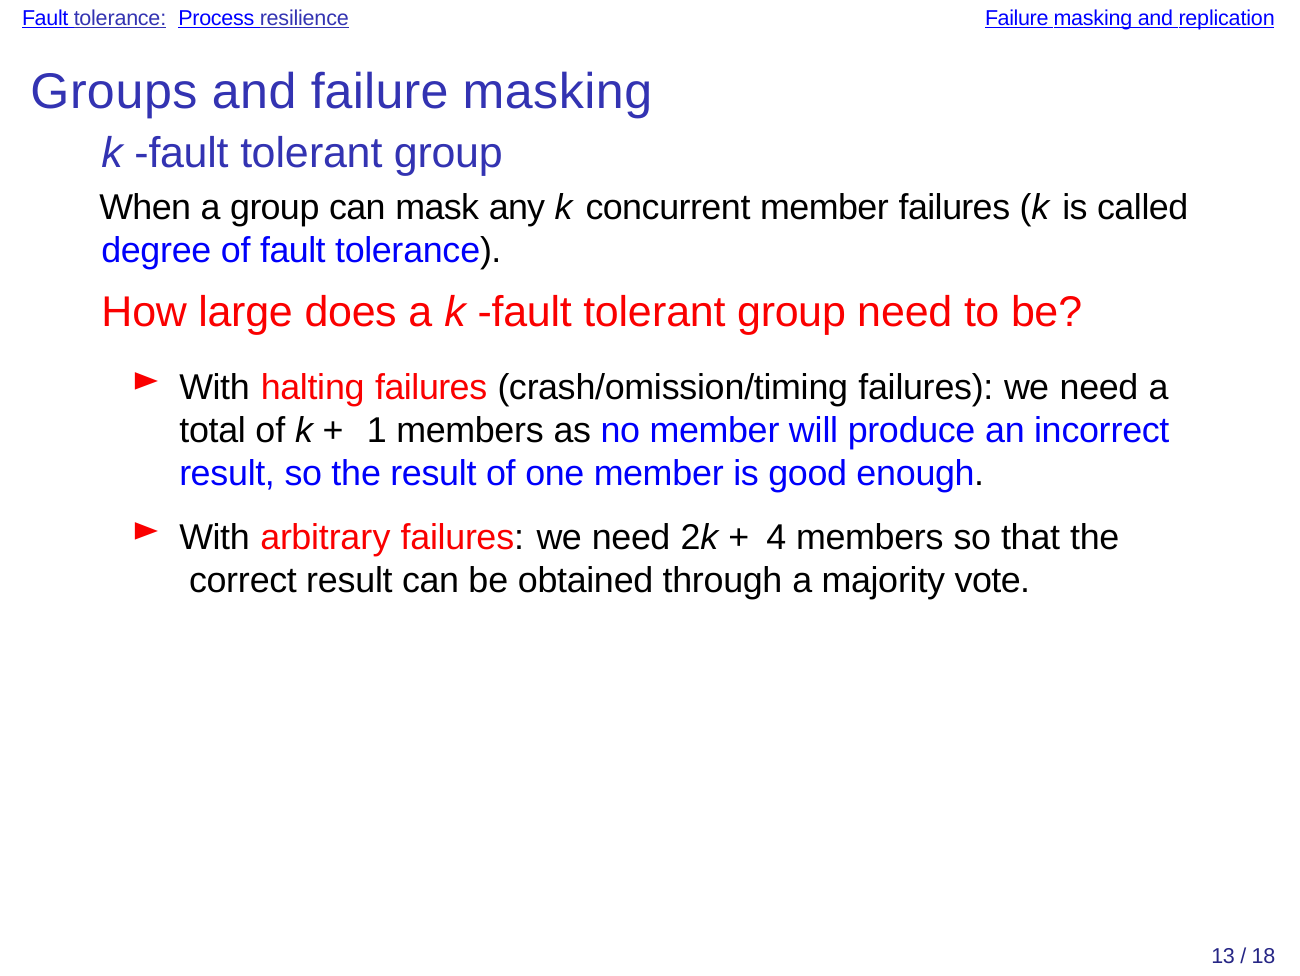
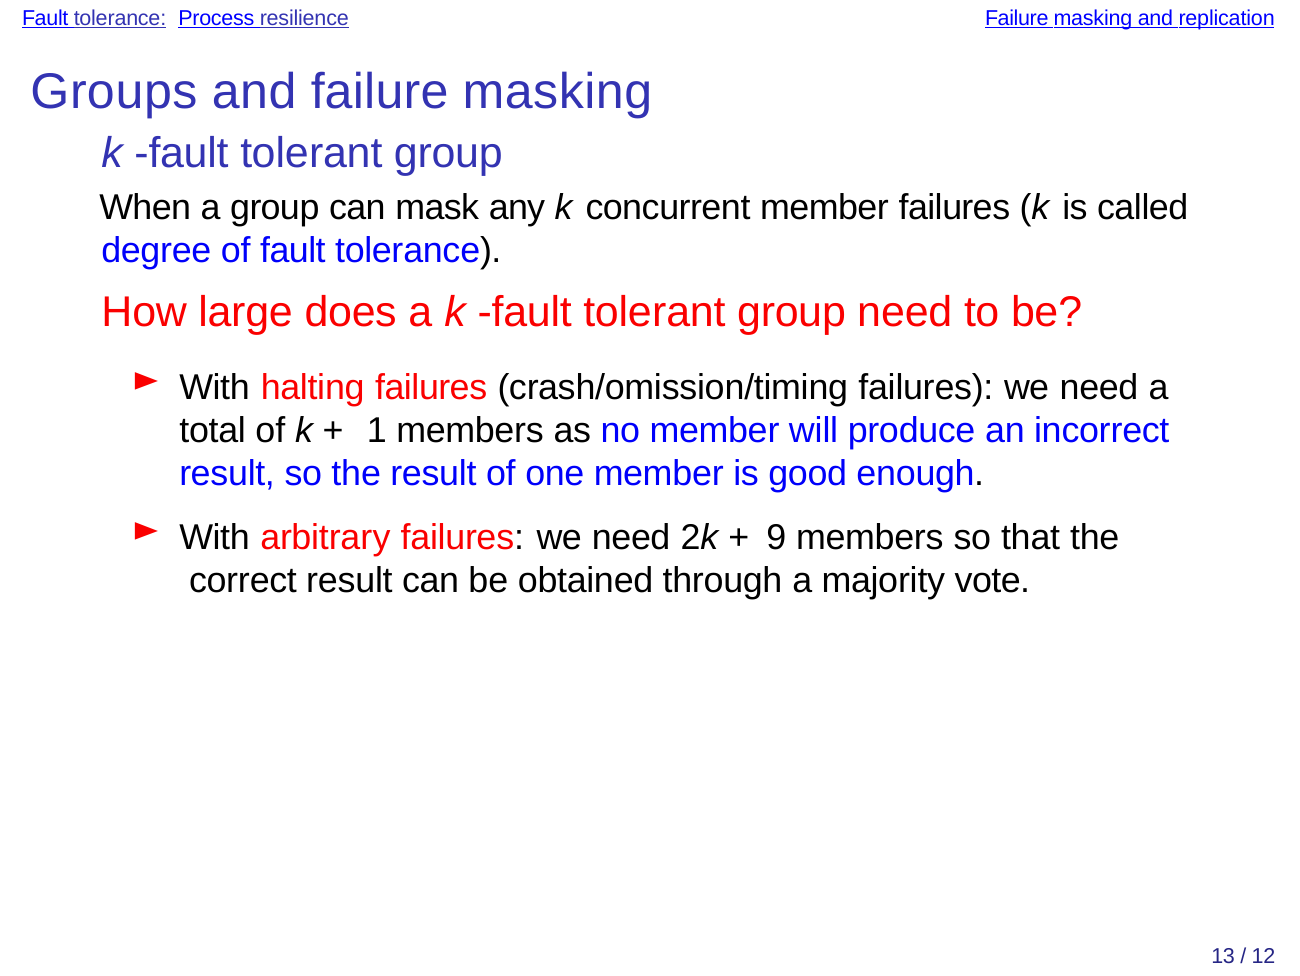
4: 4 -> 9
18: 18 -> 12
